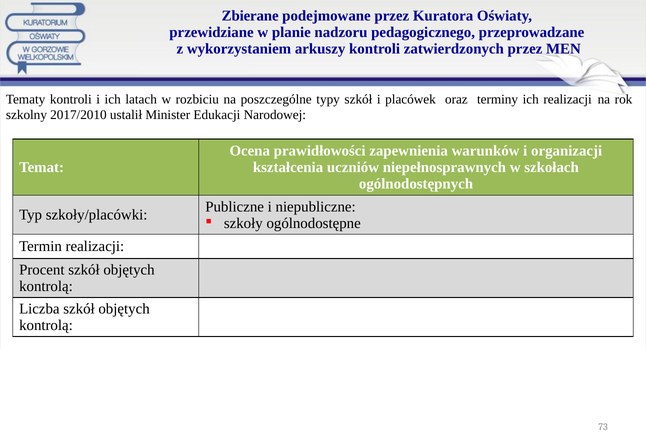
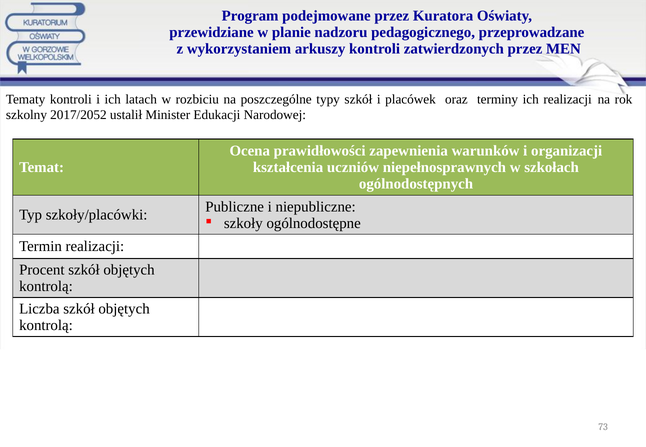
Zbierane: Zbierane -> Program
2017/2010: 2017/2010 -> 2017/2052
